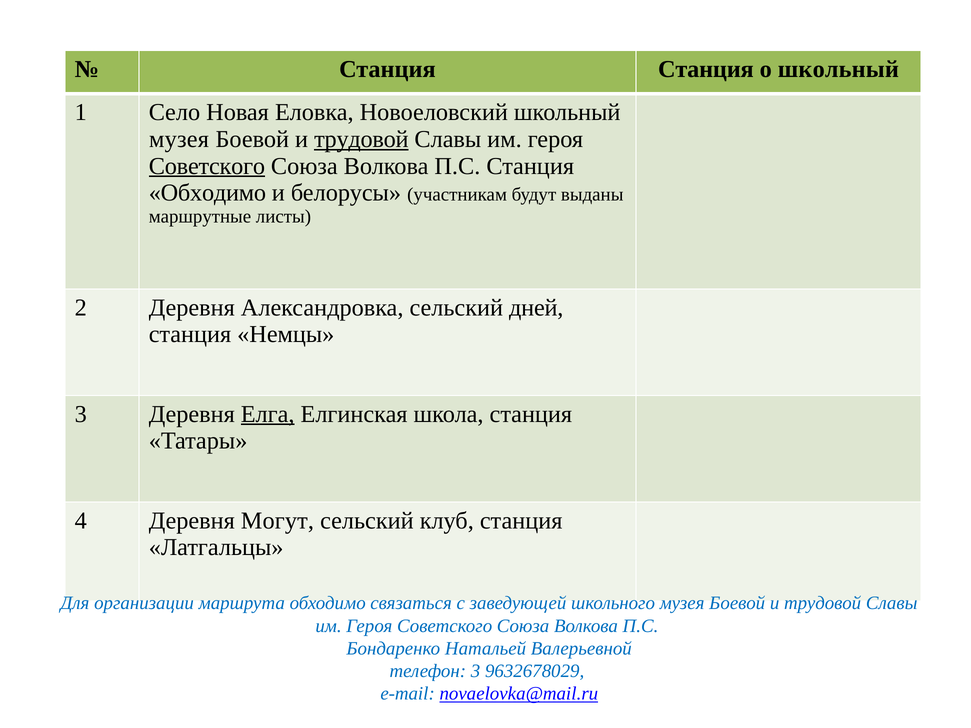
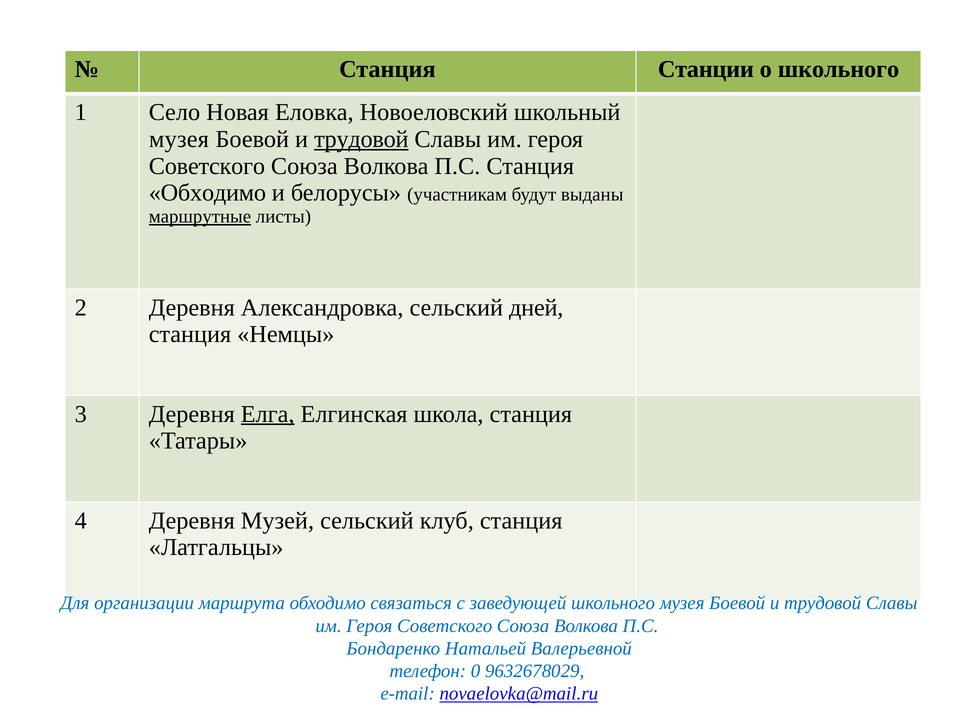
Станция Станция: Станция -> Станции
о школьный: школьный -> школьного
Советского at (207, 166) underline: present -> none
маршрутные underline: none -> present
Могут: Могут -> Музей
телефон 3: 3 -> 0
